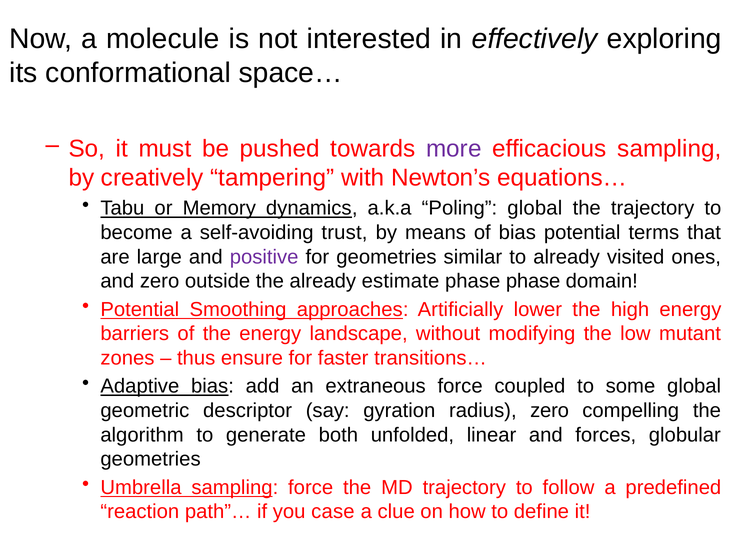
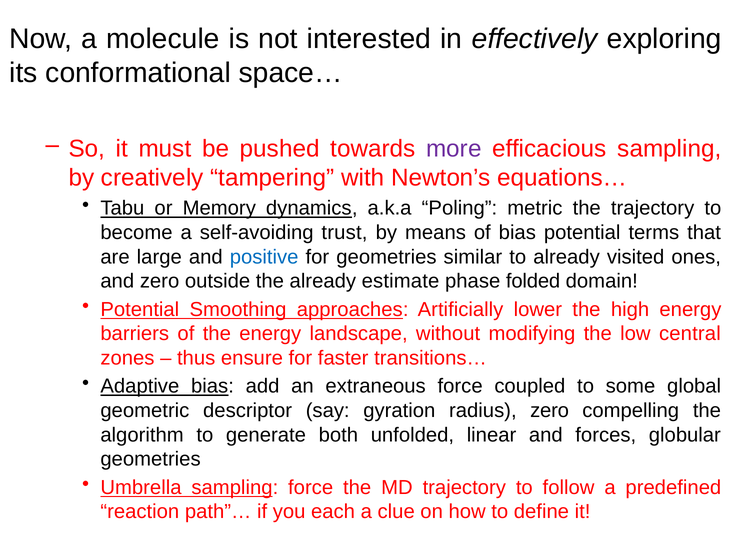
Poling global: global -> metric
positive colour: purple -> blue
phase phase: phase -> folded
mutant: mutant -> central
case: case -> each
